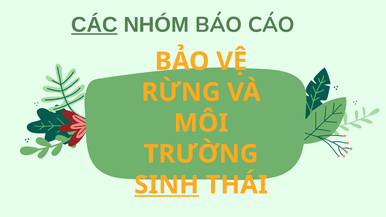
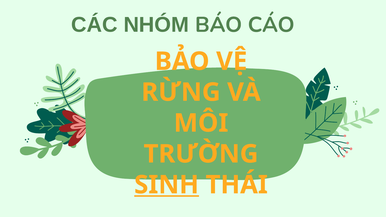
CÁC underline: present -> none
